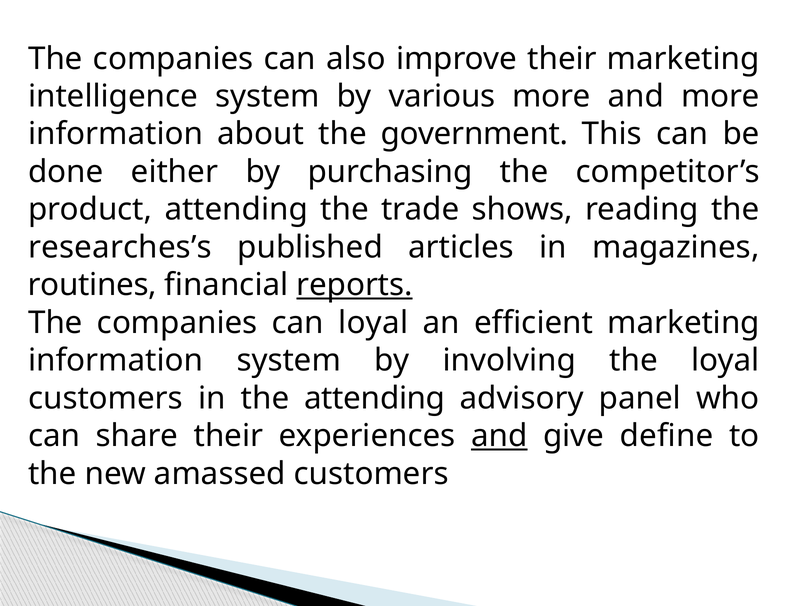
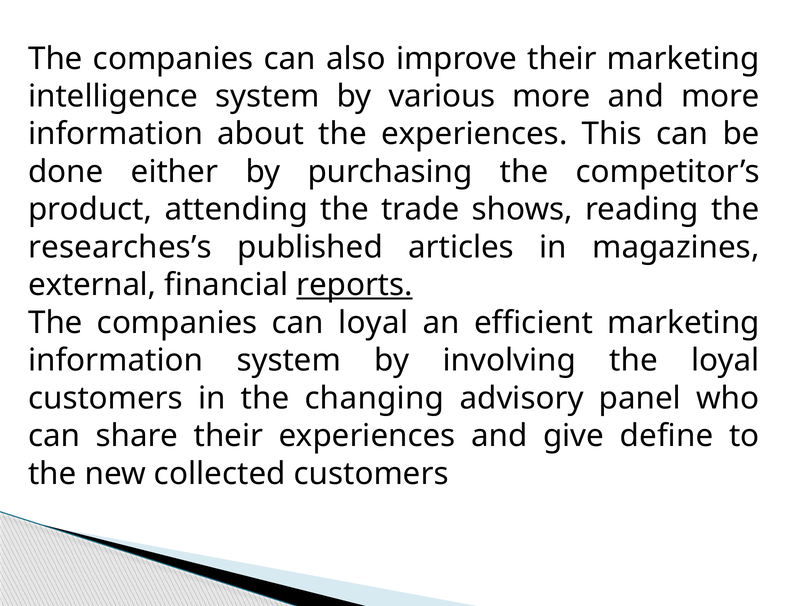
the government: government -> experiences
routines: routines -> external
the attending: attending -> changing
and at (499, 436) underline: present -> none
amassed: amassed -> collected
